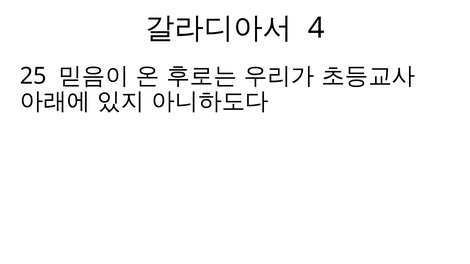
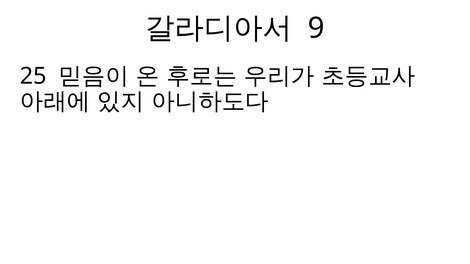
4: 4 -> 9
